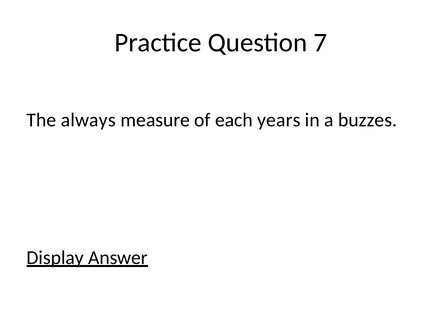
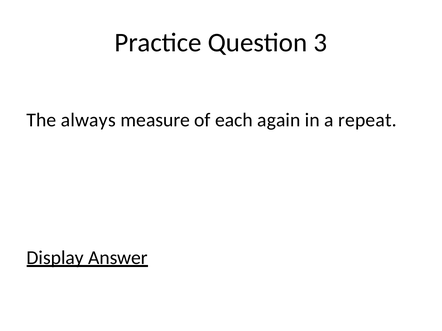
7: 7 -> 3
years: years -> again
buzzes: buzzes -> repeat
